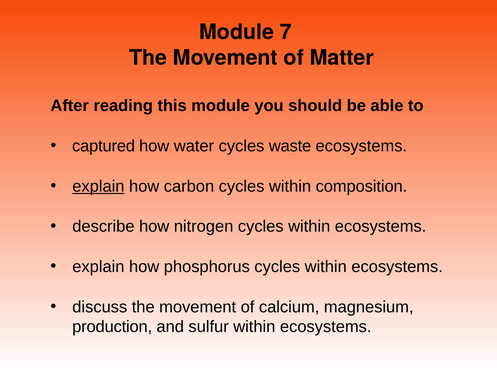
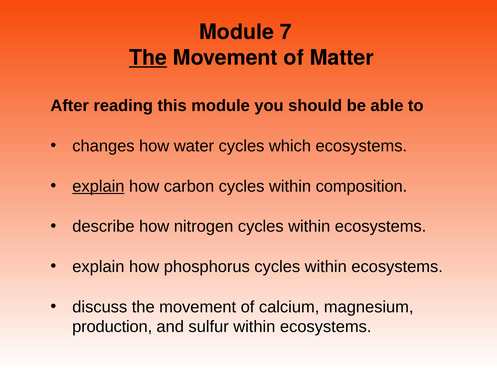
The at (148, 58) underline: none -> present
captured: captured -> changes
waste: waste -> which
